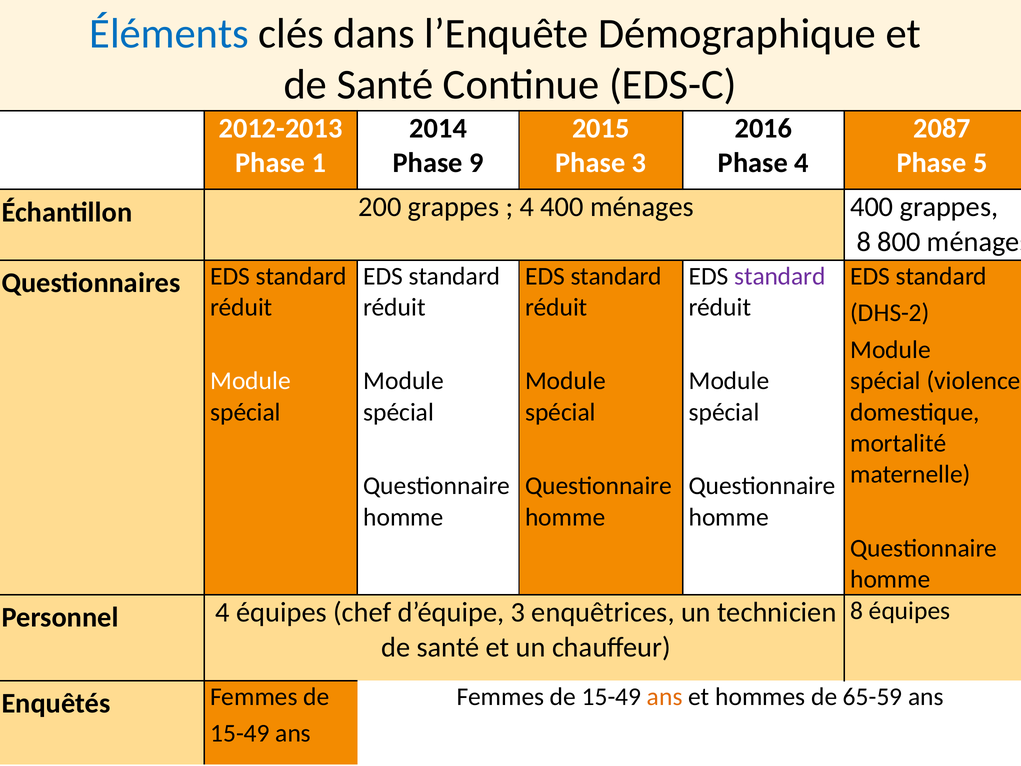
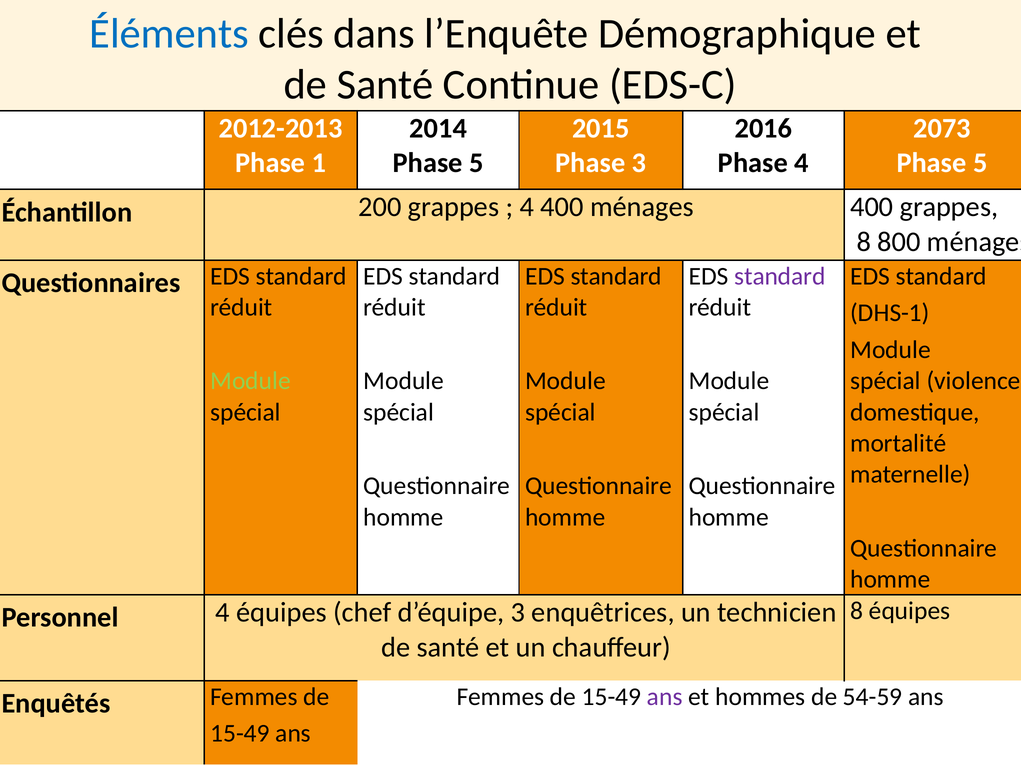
2087: 2087 -> 2073
9 at (476, 163): 9 -> 5
DHS-2: DHS-2 -> DHS-1
Module at (251, 381) colour: white -> light green
ans at (665, 696) colour: orange -> purple
65-59: 65-59 -> 54-59
